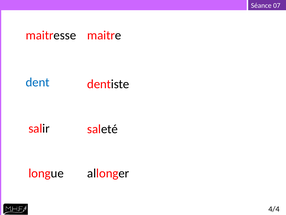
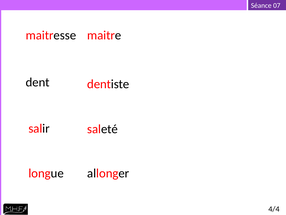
dent colour: blue -> black
